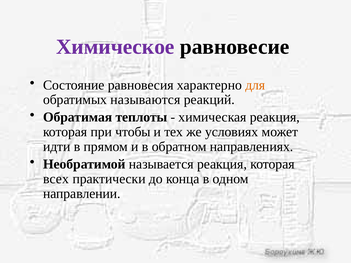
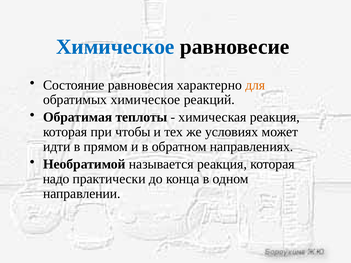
Химическое at (115, 47) colour: purple -> blue
обратимых называются: называются -> химическое
всех: всех -> надо
